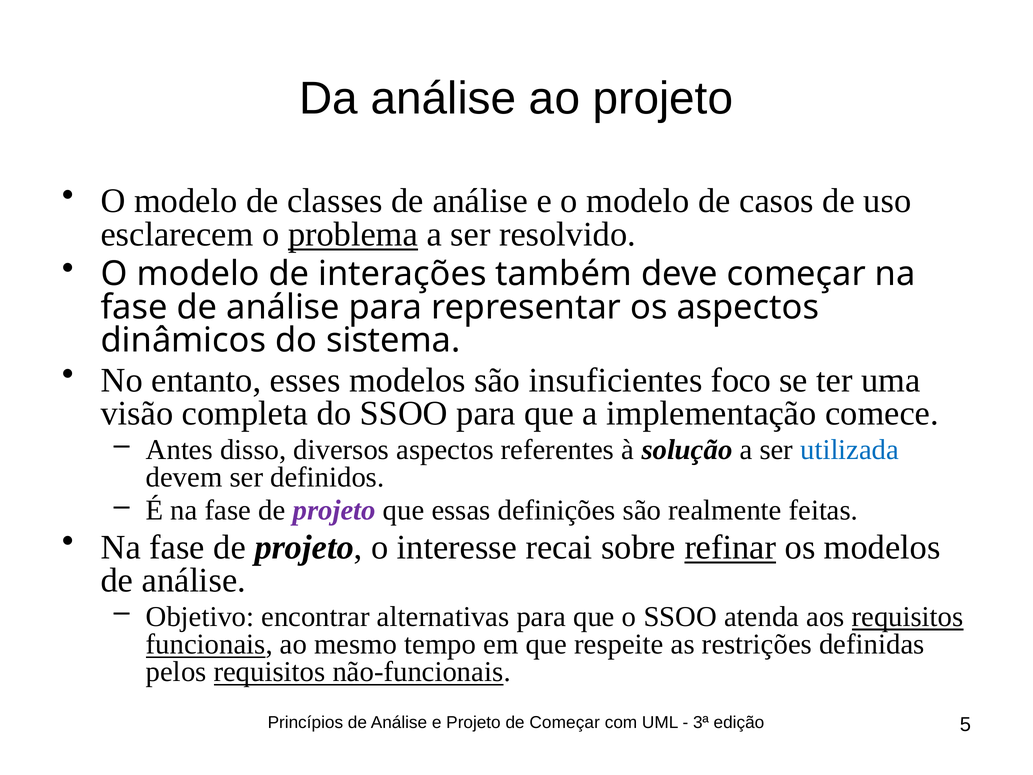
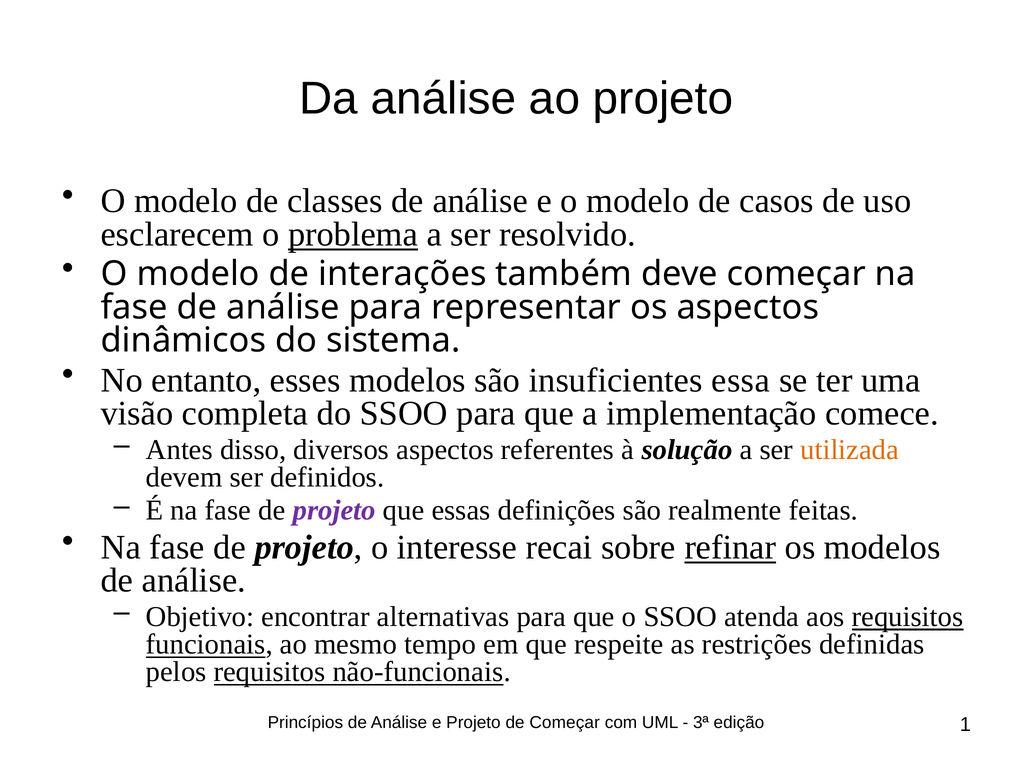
foco: foco -> essa
utilizada colour: blue -> orange
5: 5 -> 1
